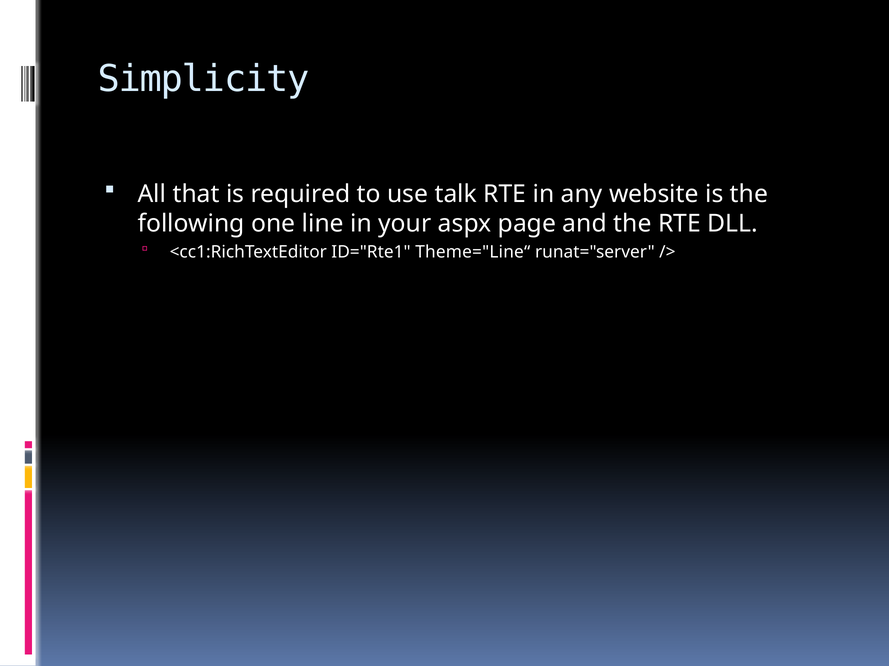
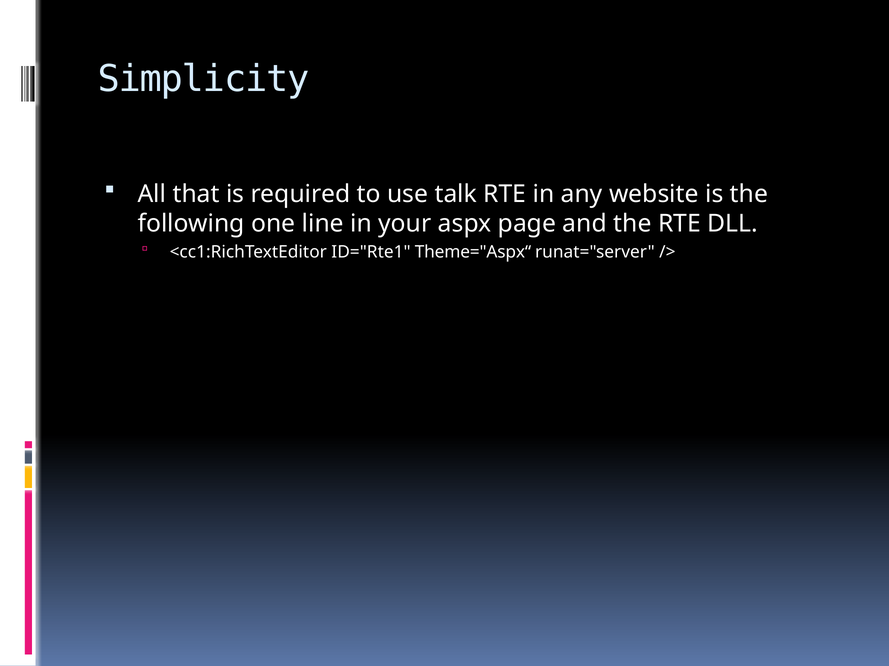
Theme="Line“: Theme="Line“ -> Theme="Aspx“
